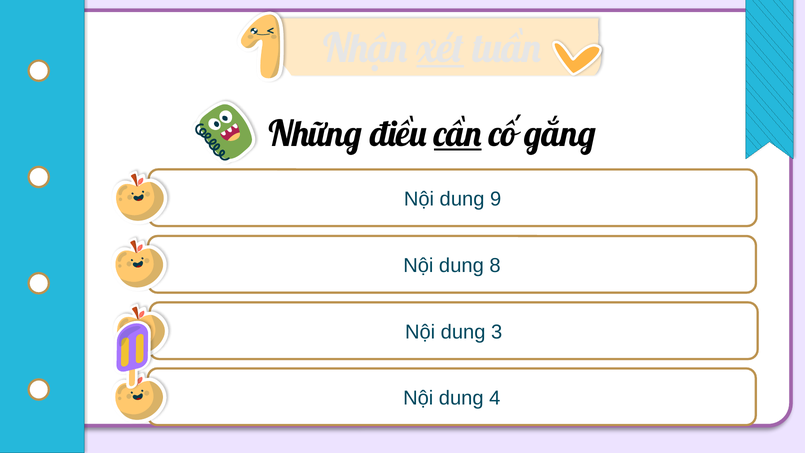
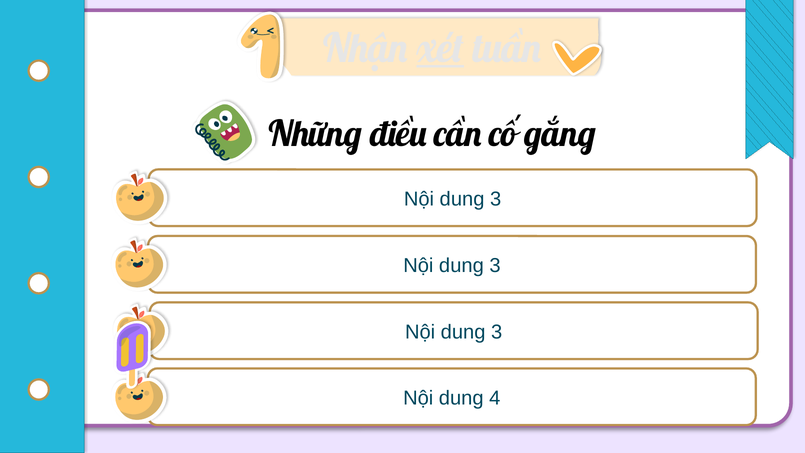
cần underline: present -> none
9 at (496, 199): 9 -> 3
8 at (495, 266): 8 -> 3
